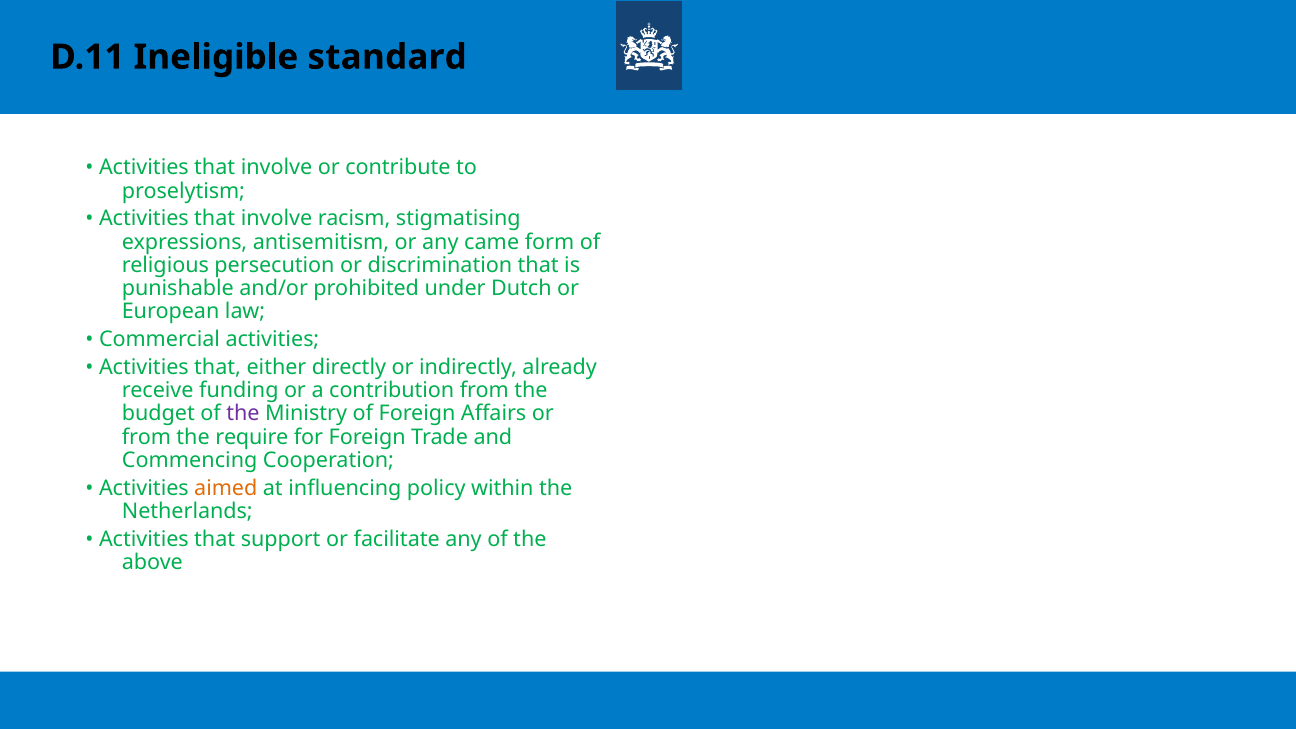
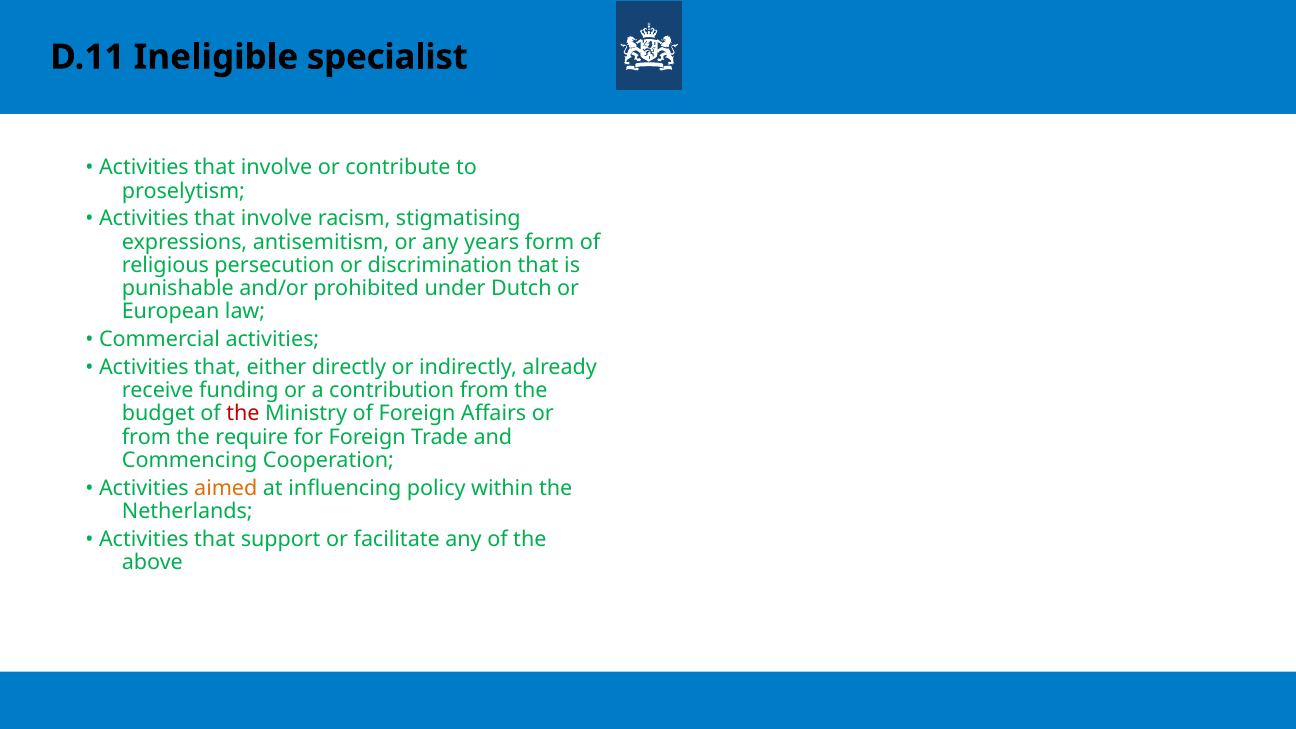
standard: standard -> specialist
came: came -> years
the at (243, 414) colour: purple -> red
